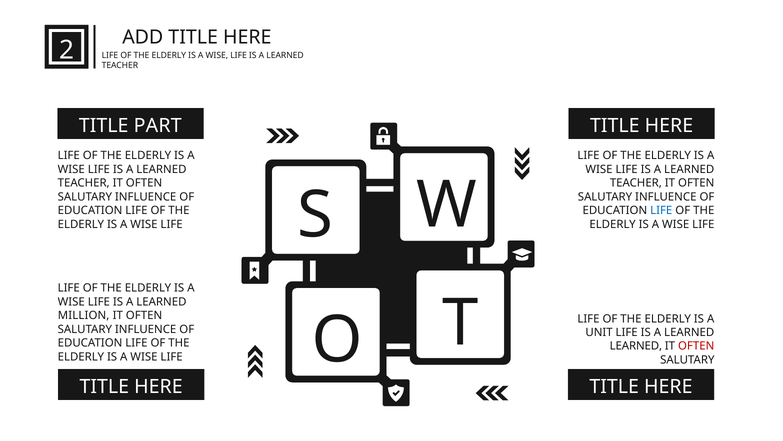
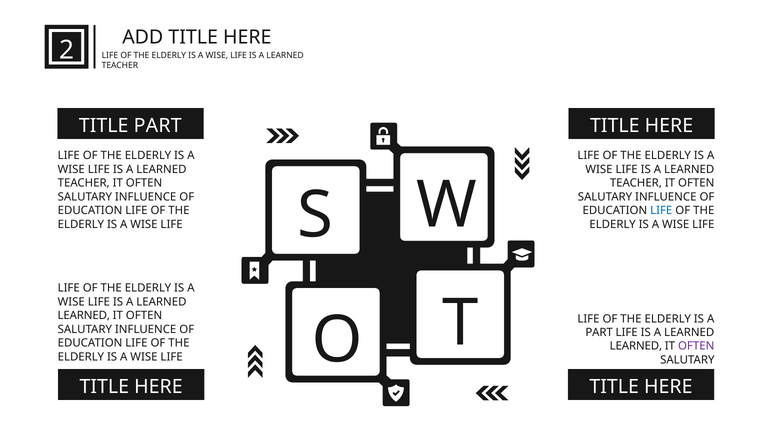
MILLION at (84, 315): MILLION -> LEARNED
UNIT at (599, 332): UNIT -> PART
OFTEN at (696, 346) colour: red -> purple
